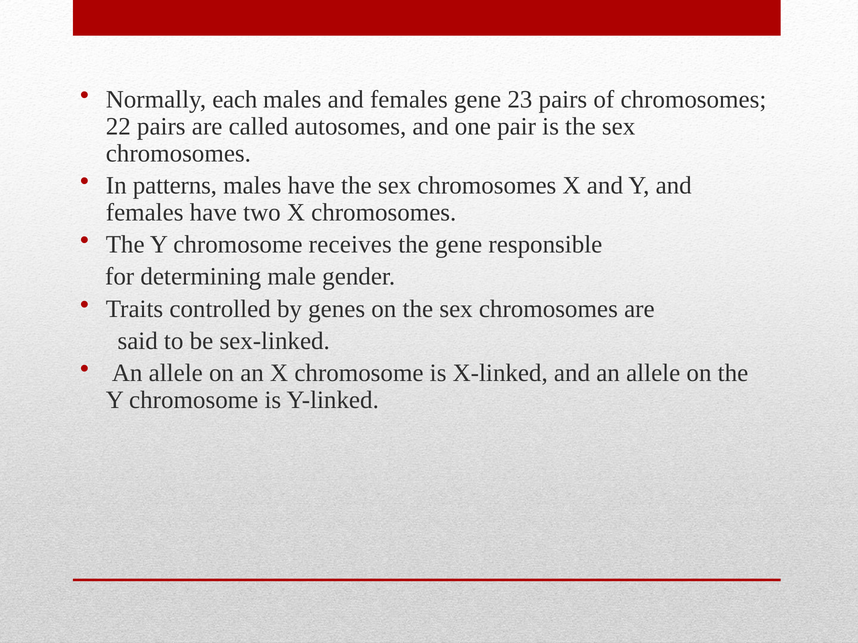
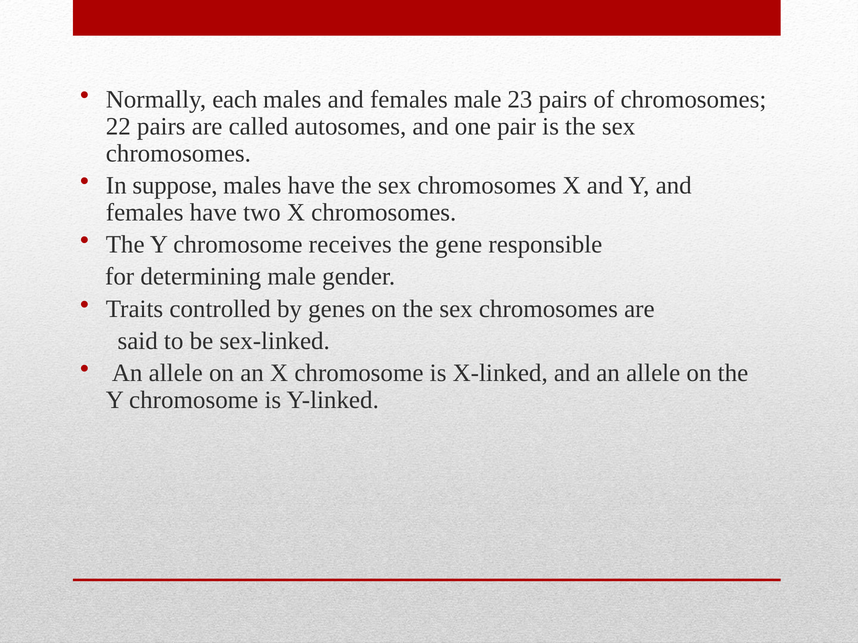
females gene: gene -> male
patterns: patterns -> suppose
